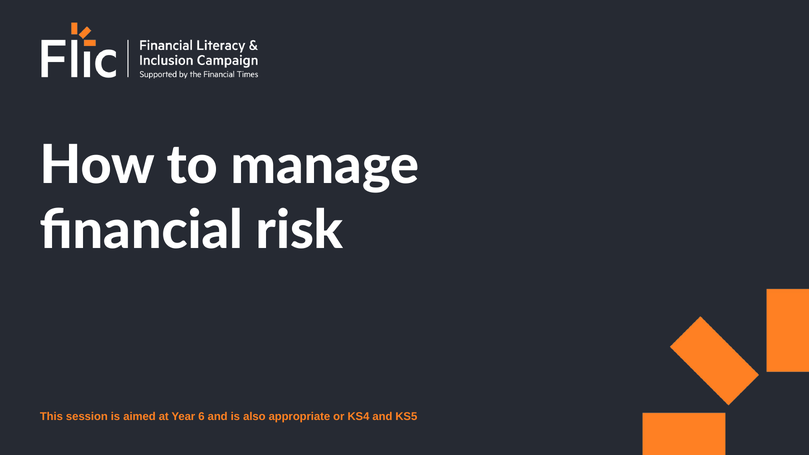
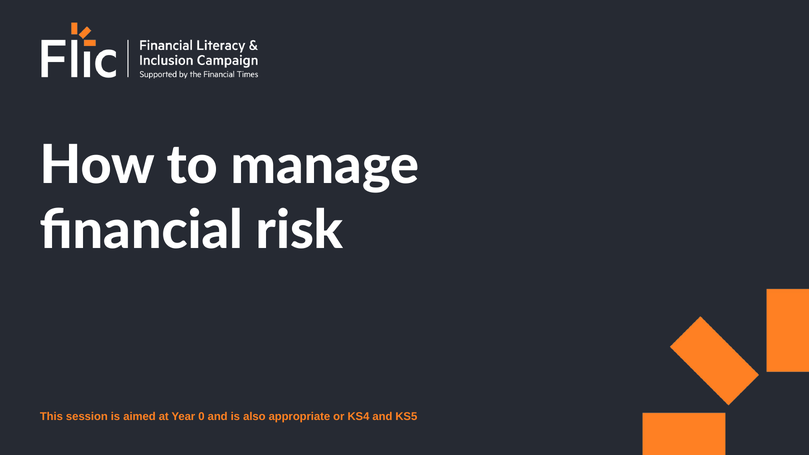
6: 6 -> 0
